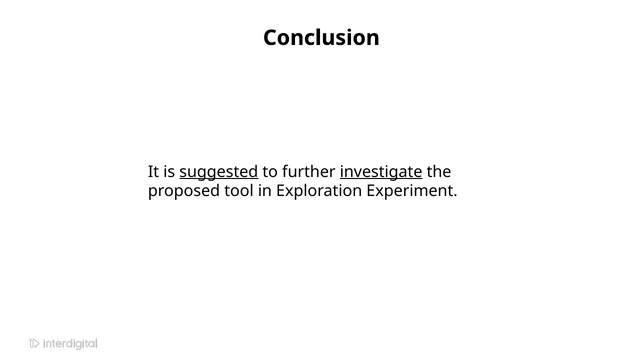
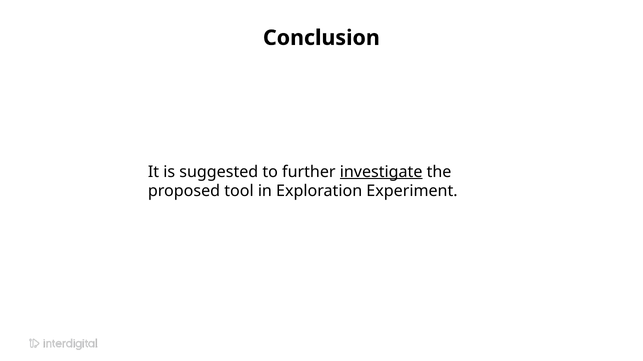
suggested underline: present -> none
